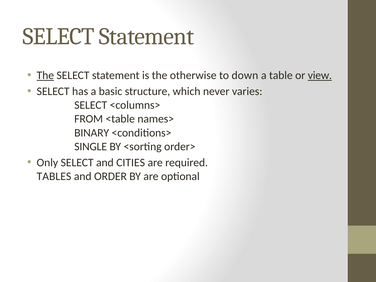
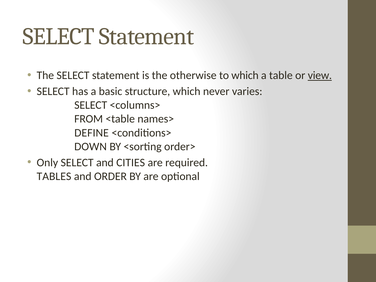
The at (45, 75) underline: present -> none
to down: down -> which
BINARY: BINARY -> DEFINE
SINGLE: SINGLE -> DOWN
